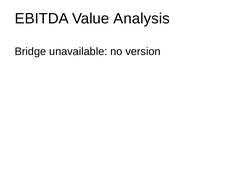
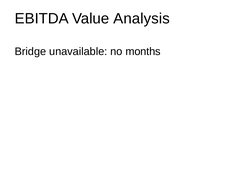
version: version -> months
